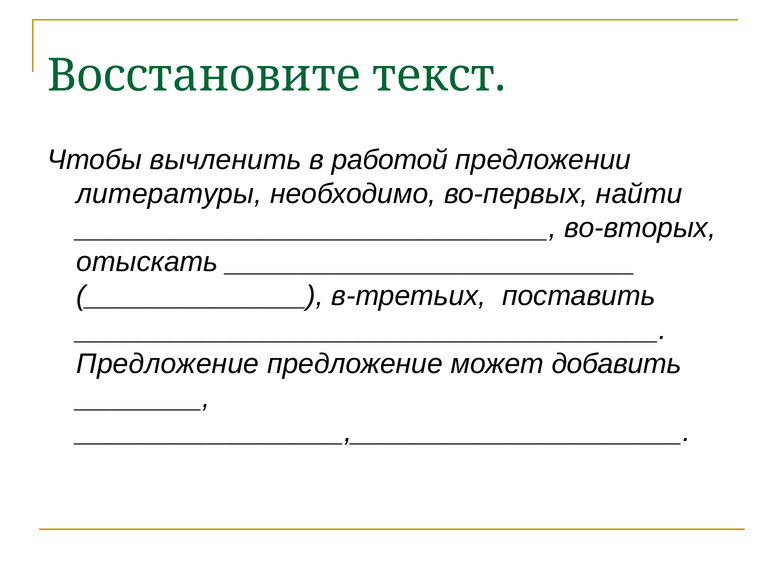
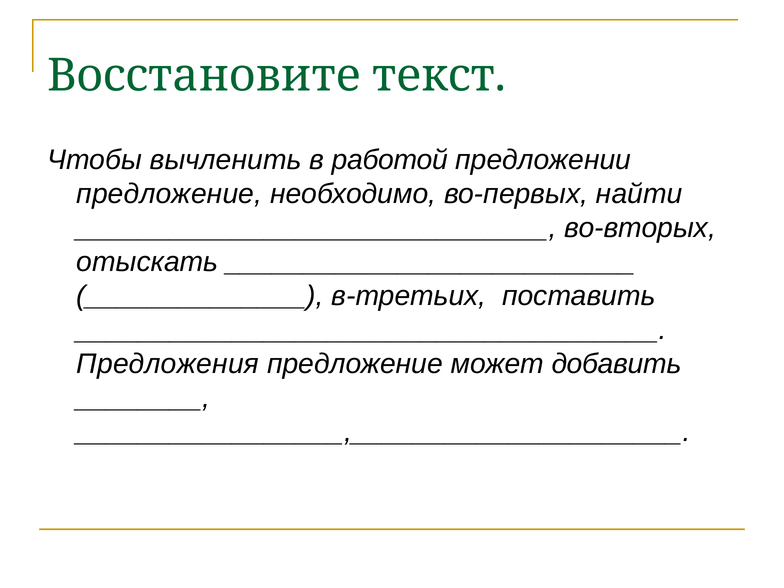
литературы at (169, 194): литературы -> предложение
Предложение at (168, 364): Предложение -> Предложения
